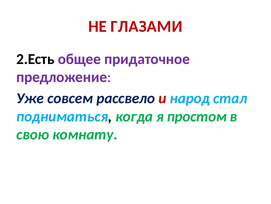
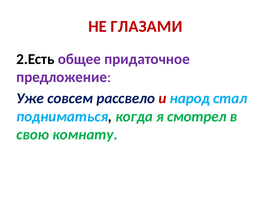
простом: простом -> смотрел
